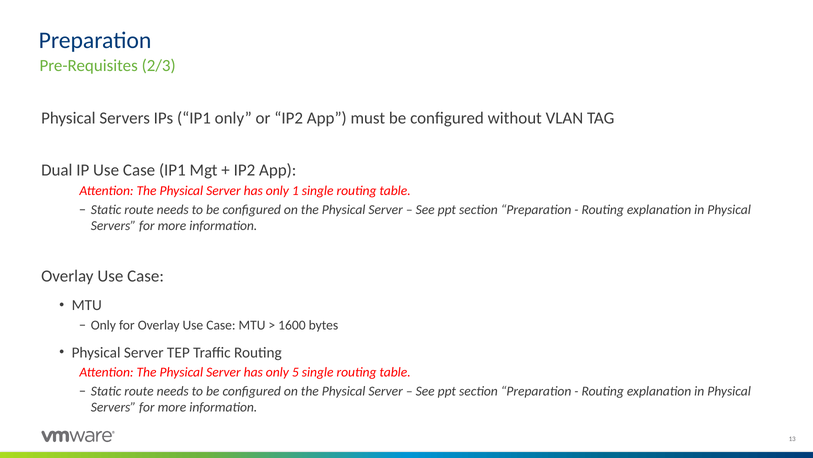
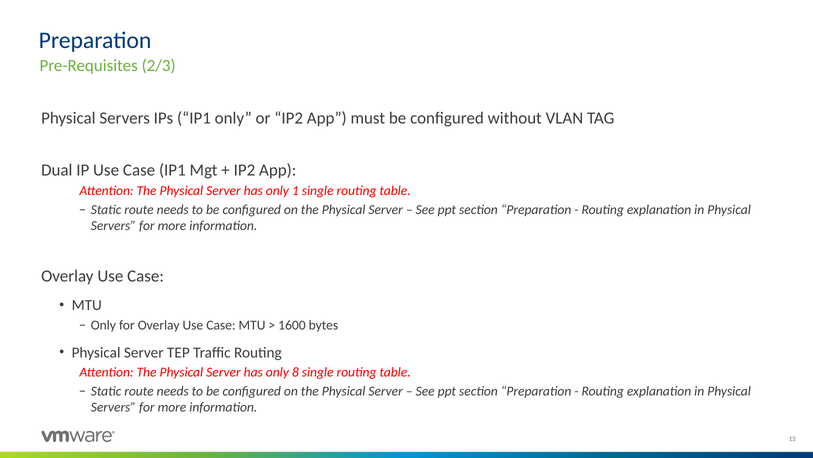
5: 5 -> 8
